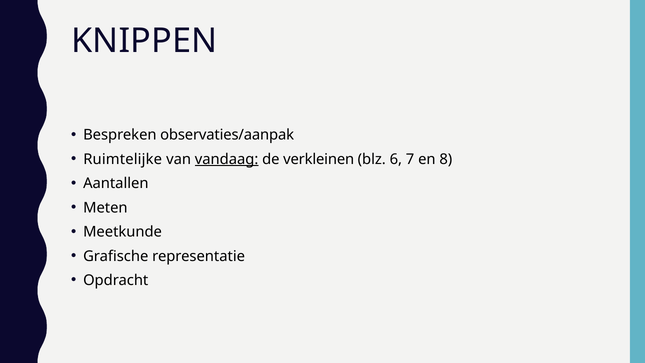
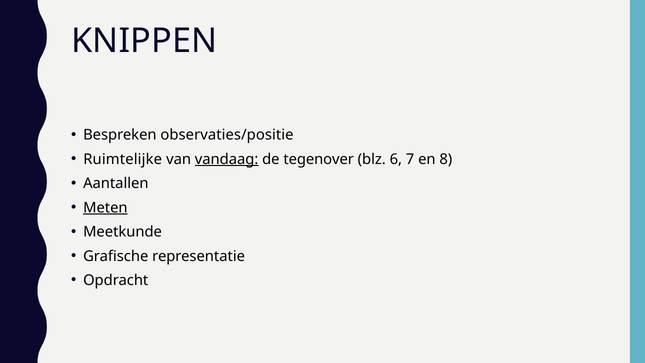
observaties/aanpak: observaties/aanpak -> observaties/positie
verkleinen: verkleinen -> tegenover
Meten underline: none -> present
